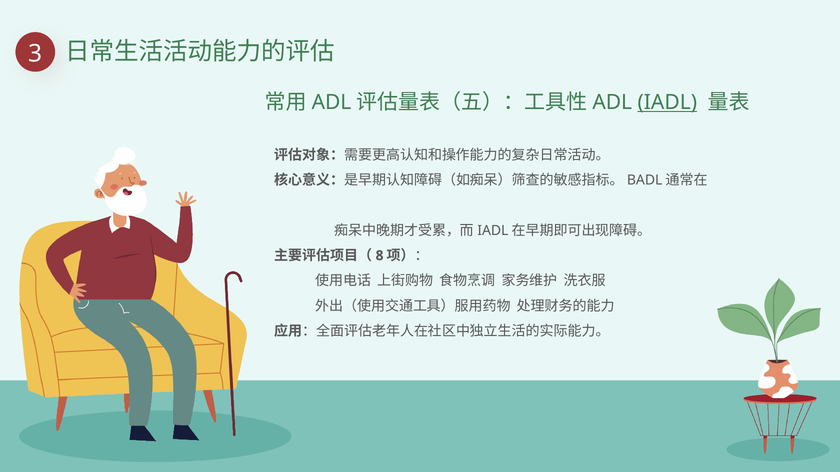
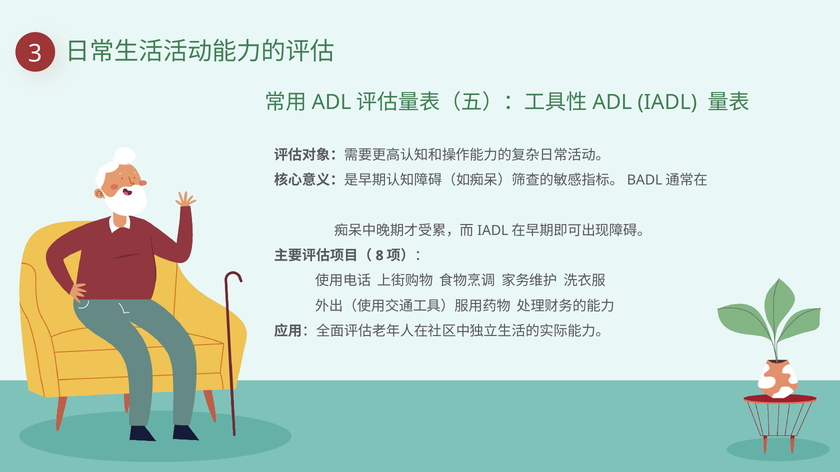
IADL underline: present -> none
